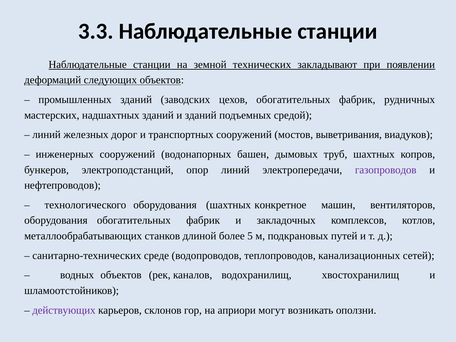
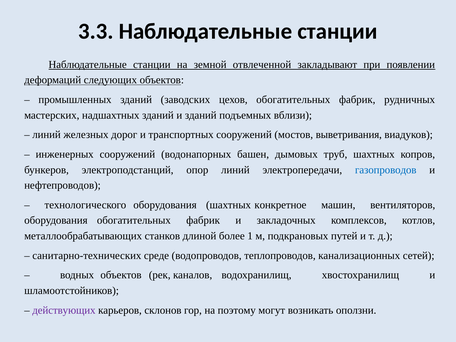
технических: технических -> отвлеченной
средой: средой -> вблизи
газопроводов colour: purple -> blue
5: 5 -> 1
априори: априори -> поэтому
